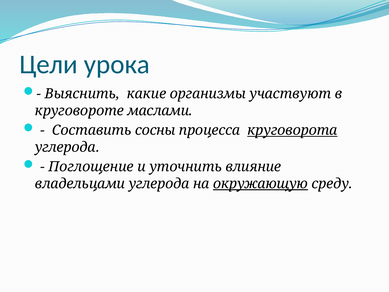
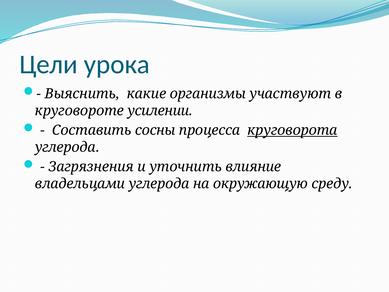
маслами: маслами -> усилении
Поглощение: Поглощение -> Загрязнения
окружающую underline: present -> none
